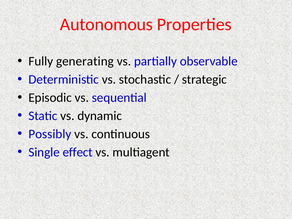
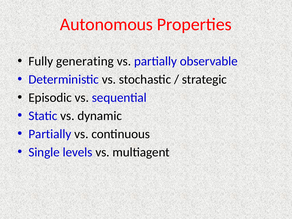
Possibly at (50, 134): Possibly -> Partially
effect: effect -> levels
